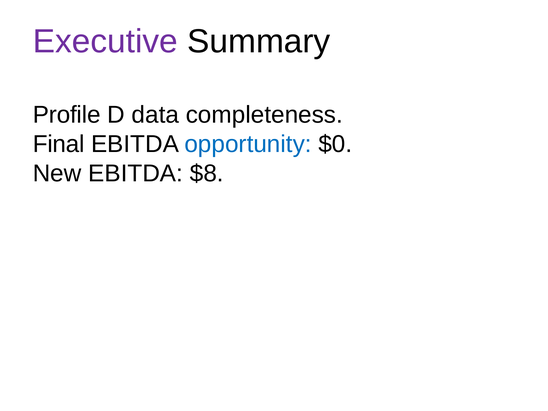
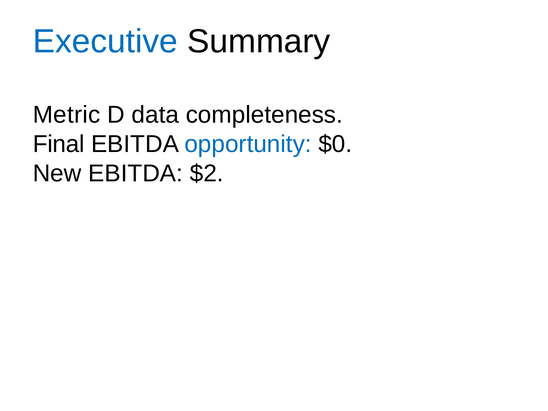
Executive colour: purple -> blue
Profile: Profile -> Metric
$8: $8 -> $2
